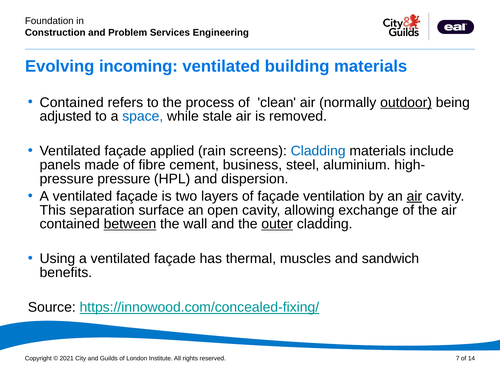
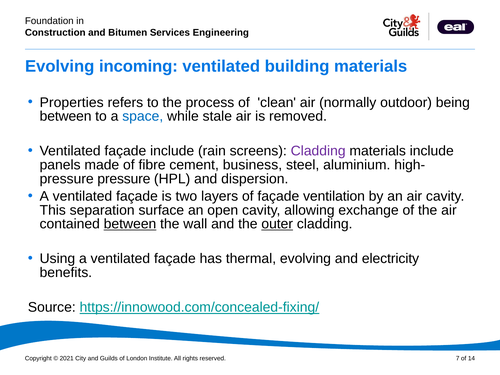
Problem: Problem -> Bitumen
Contained at (72, 102): Contained -> Properties
outdoor underline: present -> none
adjusted at (66, 116): adjusted -> between
façade applied: applied -> include
Cladding at (318, 151) colour: blue -> purple
air at (414, 196) underline: present -> none
thermal muscles: muscles -> evolving
sandwich: sandwich -> electricity
